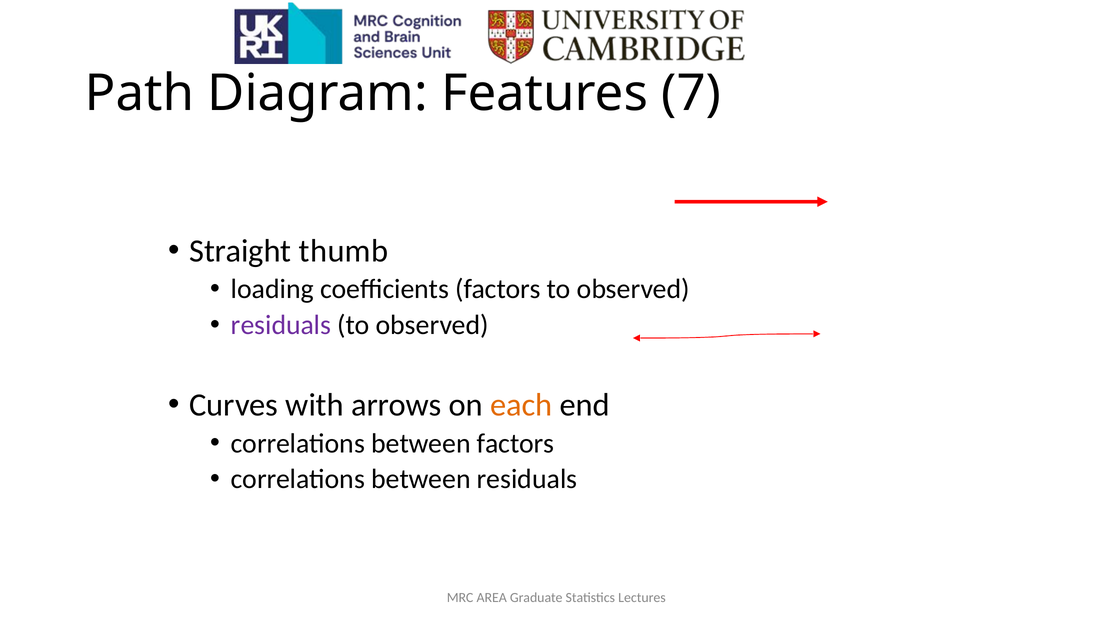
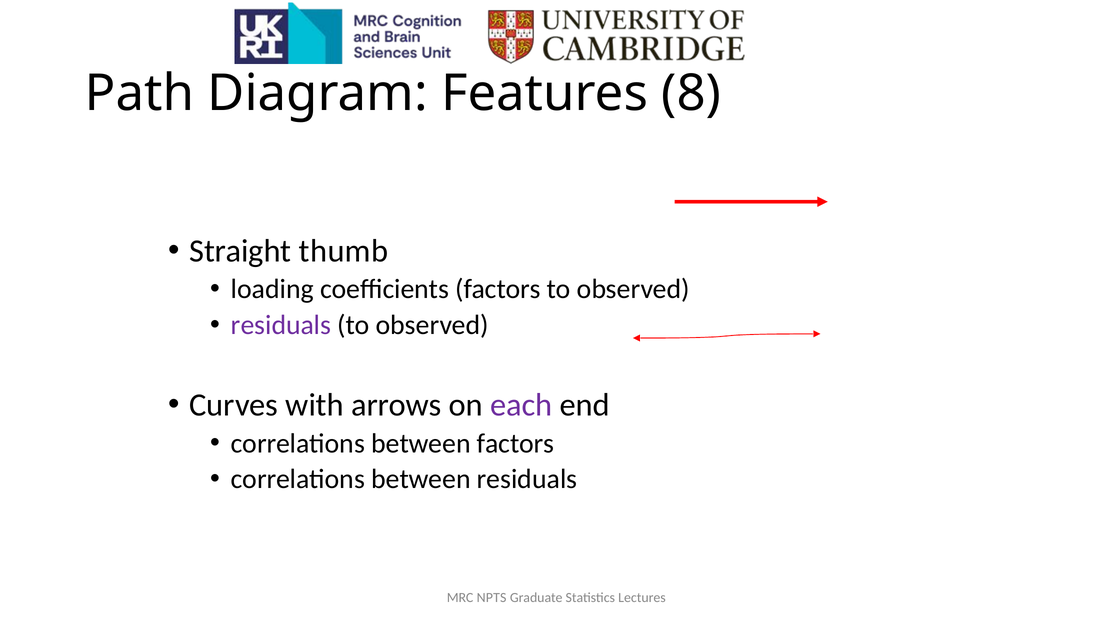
7: 7 -> 8
each colour: orange -> purple
AREA: AREA -> NPTS
